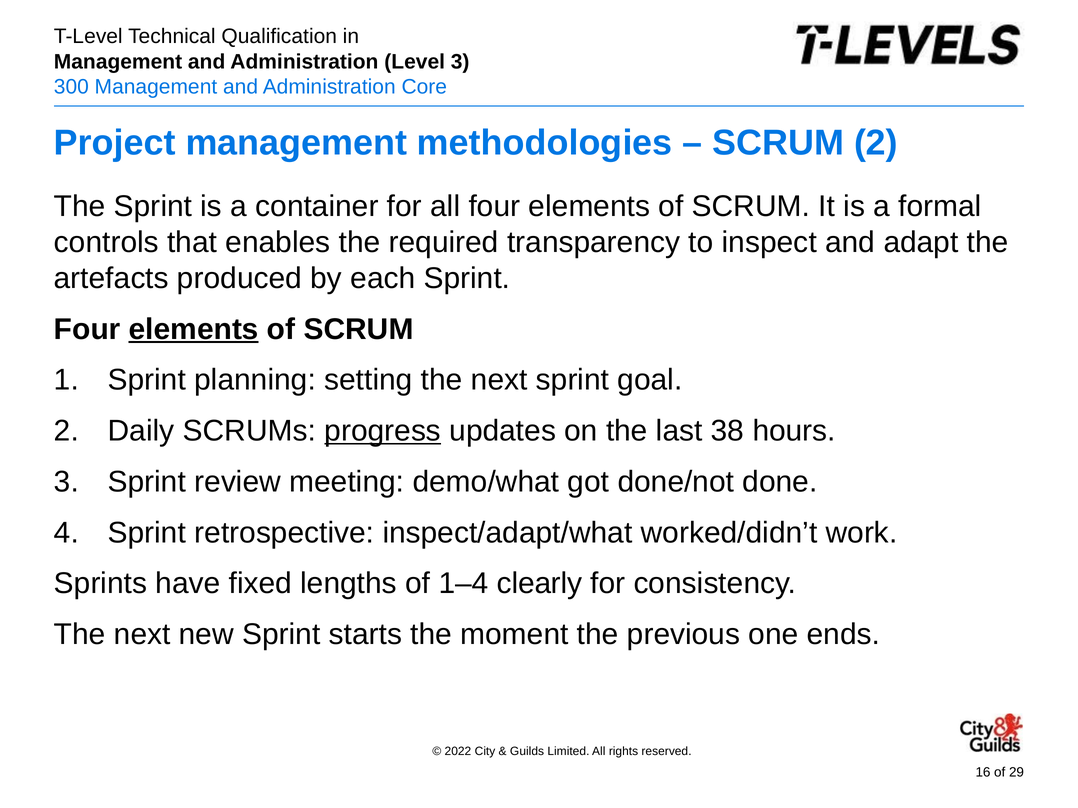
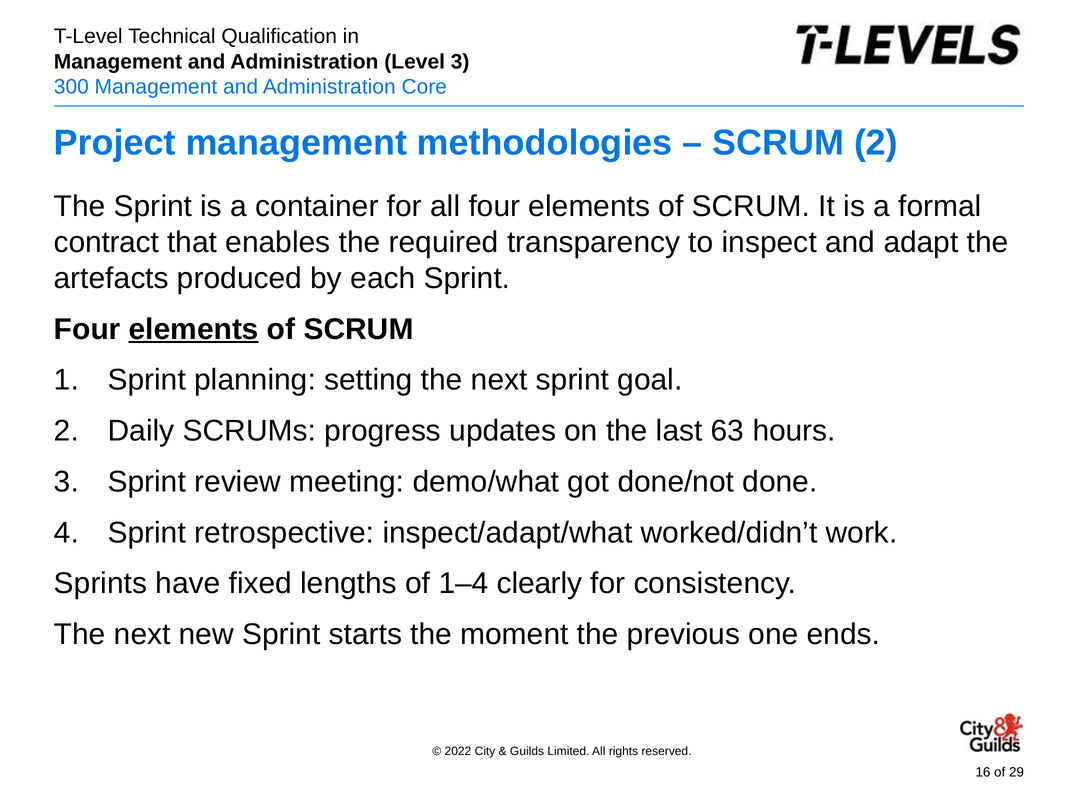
controls: controls -> contract
progress underline: present -> none
38: 38 -> 63
